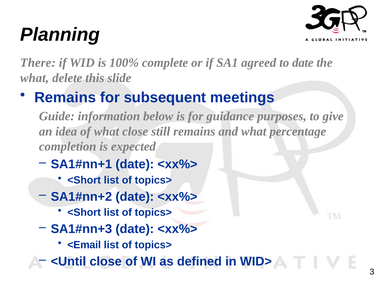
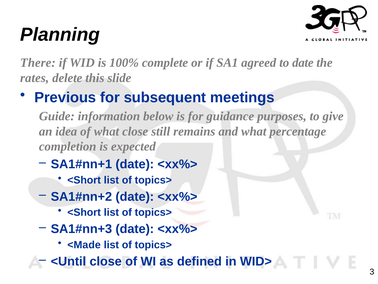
what at (35, 78): what -> rates
Remains at (65, 97): Remains -> Previous
<Email: <Email -> <Made
